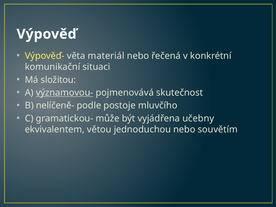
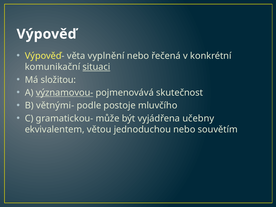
materiál: materiál -> vyplnění
situaci underline: none -> present
nelíčeně-: nelíčeně- -> větnými-
